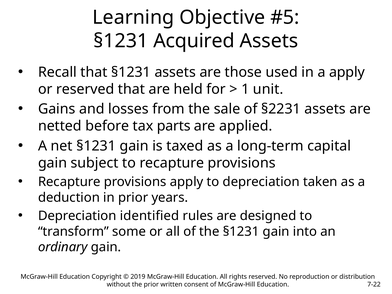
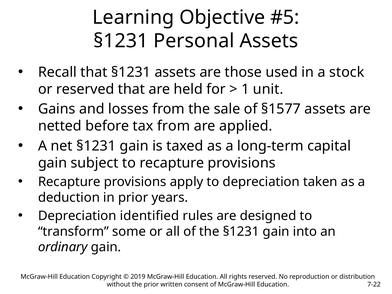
Acquired: Acquired -> Personal
a apply: apply -> stock
§2231: §2231 -> §1577
tax parts: parts -> from
